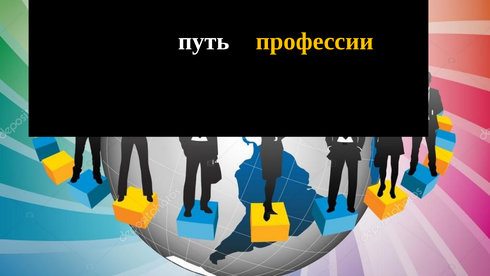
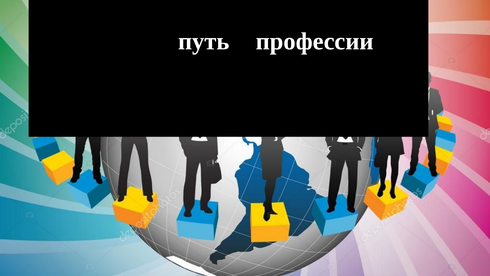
профессии colour: yellow -> white
